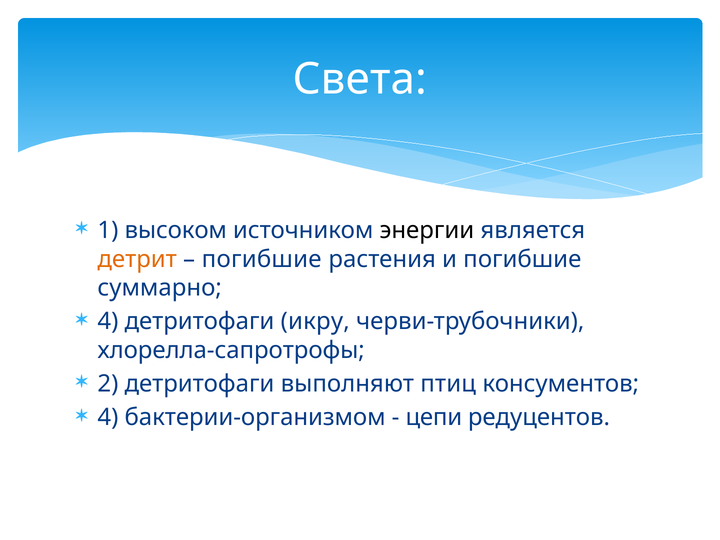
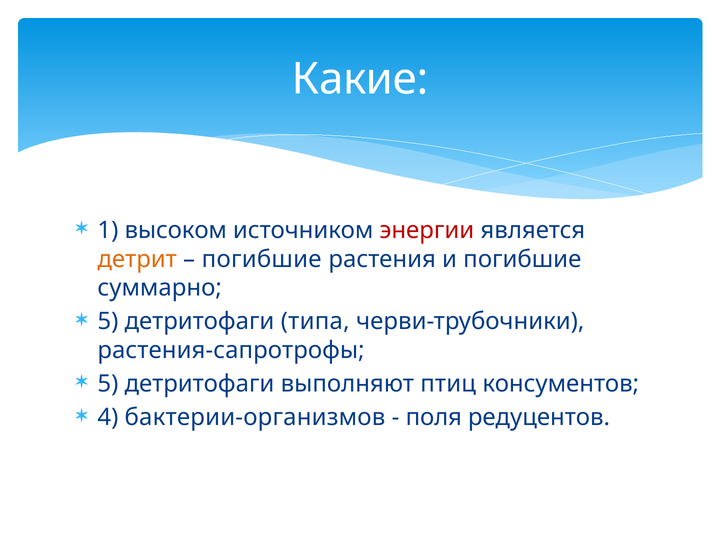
Света: Света -> Какие
энергии colour: black -> red
4 at (108, 322): 4 -> 5
икру: икру -> типа
хлорелла-сапротрофы: хлорелла-сапротрофы -> растения-сапротрофы
2 at (108, 384): 2 -> 5
бактерии-организмом: бактерии-организмом -> бактерии-организмов
цепи: цепи -> поля
